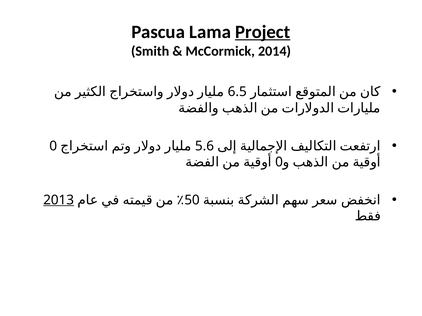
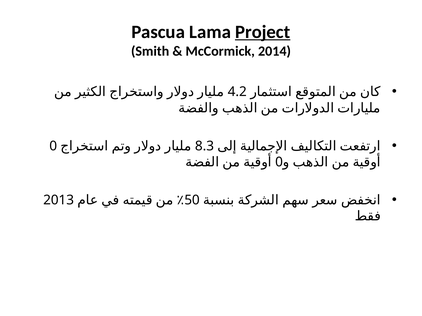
6.5: 6.5 -> 4.2
5.6: 5.6 -> 8.3
2013 underline: present -> none
